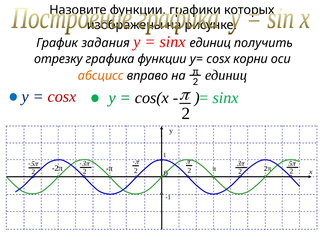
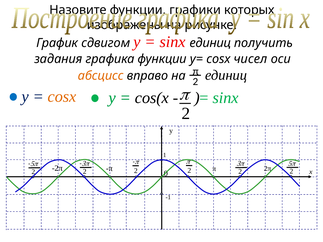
задания: задания -> сдвигом
отрезку: отрезку -> задания
корни: корни -> чисел
cosx colour: red -> orange
